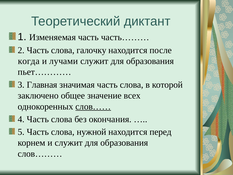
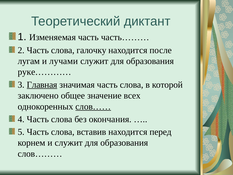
когда: когда -> лугам
пьет…………: пьет………… -> руке…………
Главная underline: none -> present
нужной: нужной -> вставив
